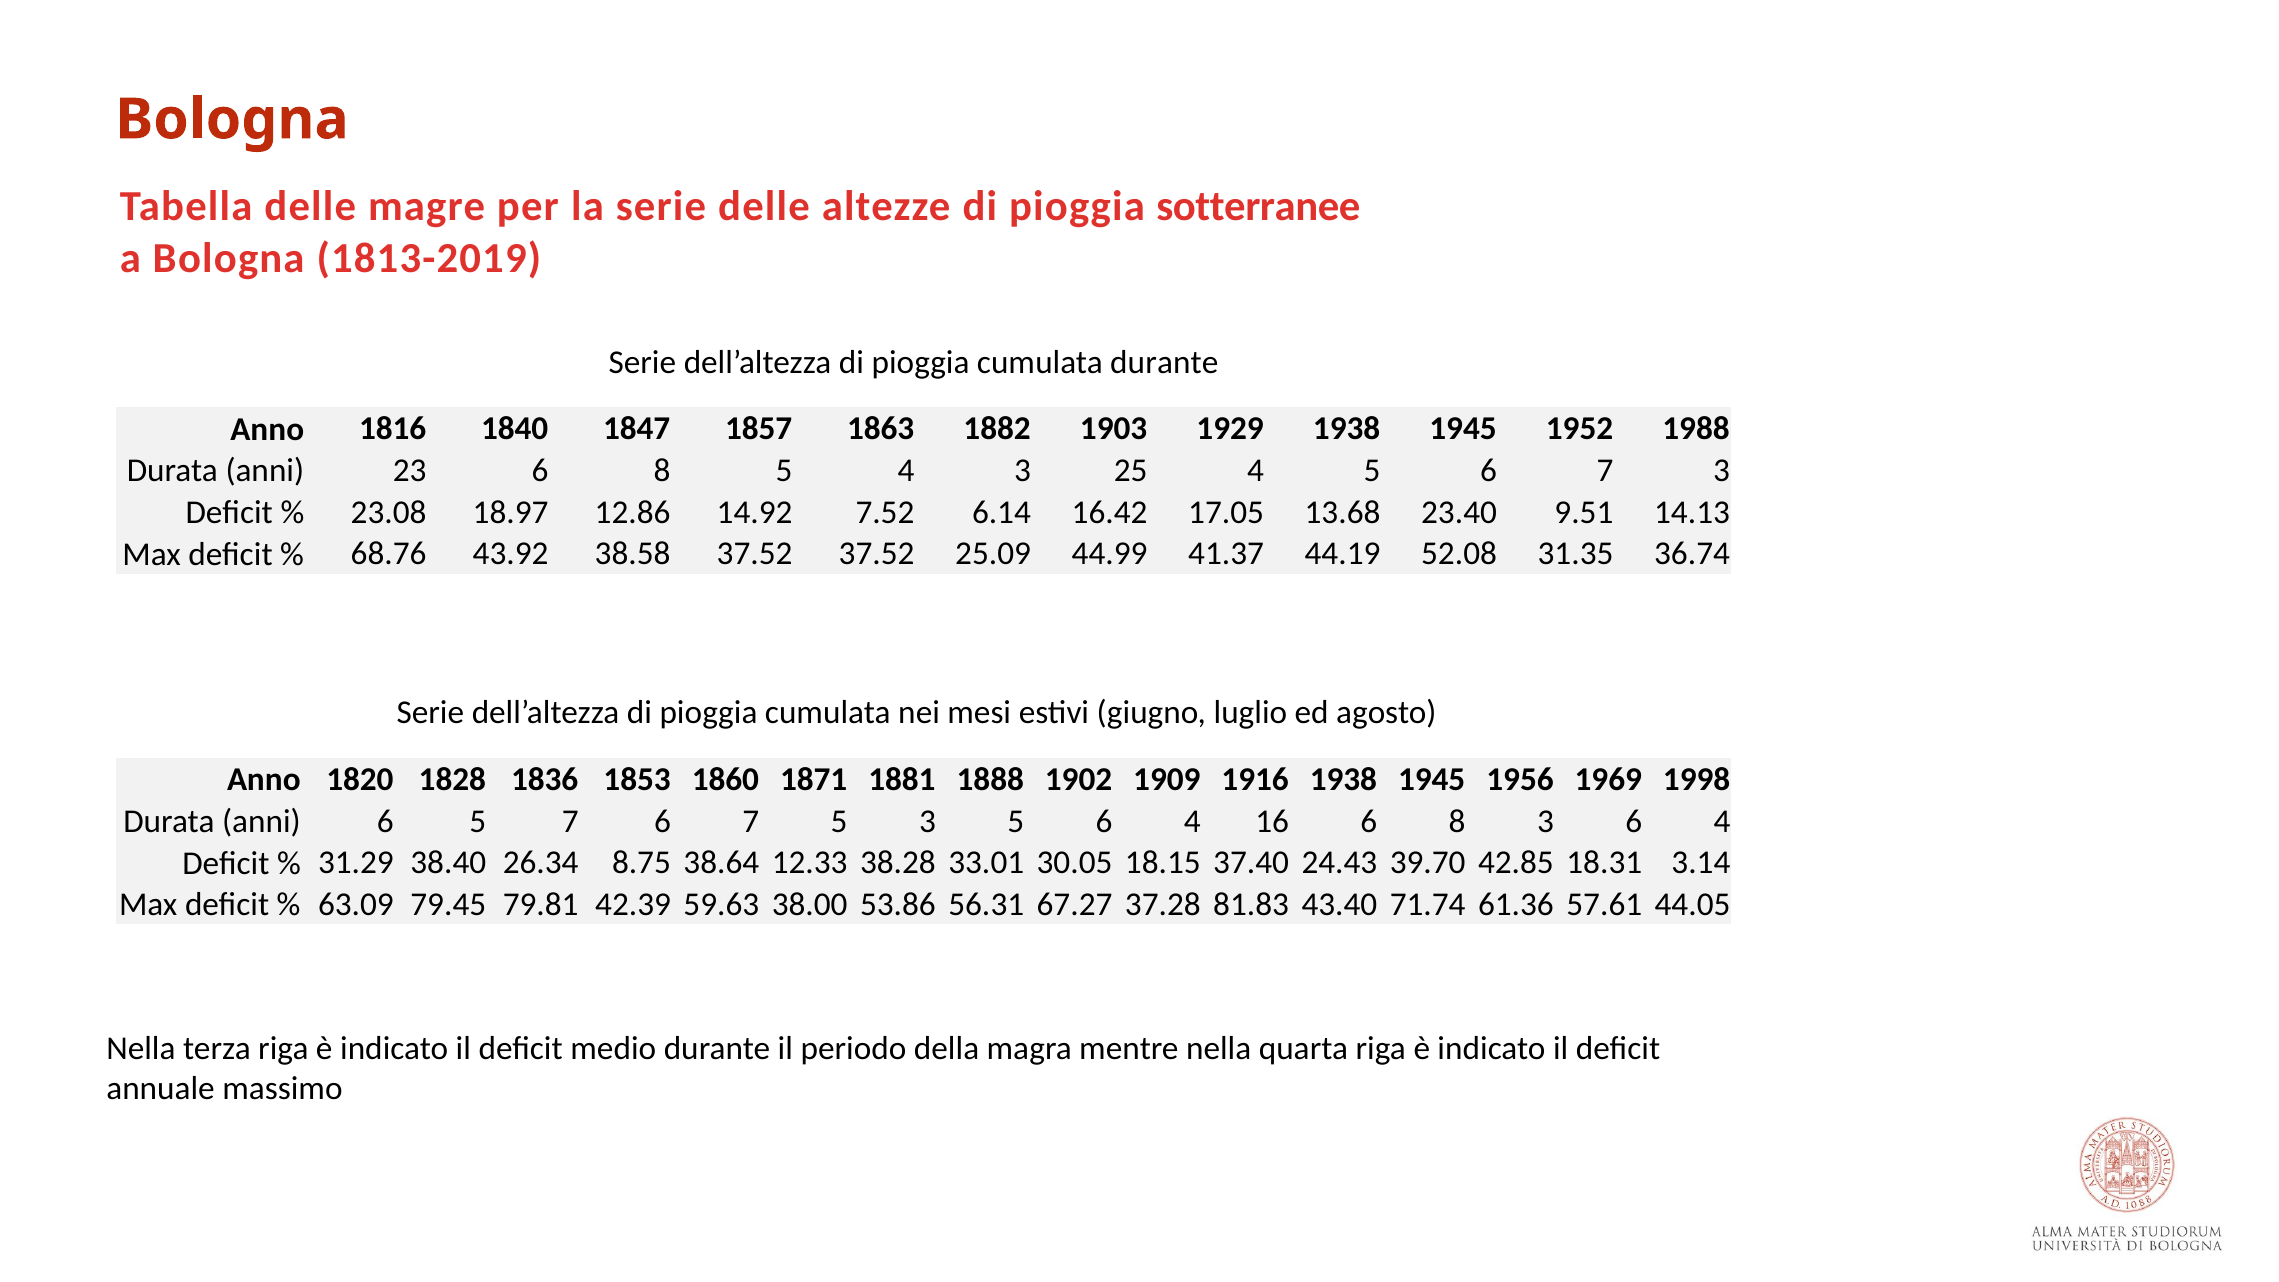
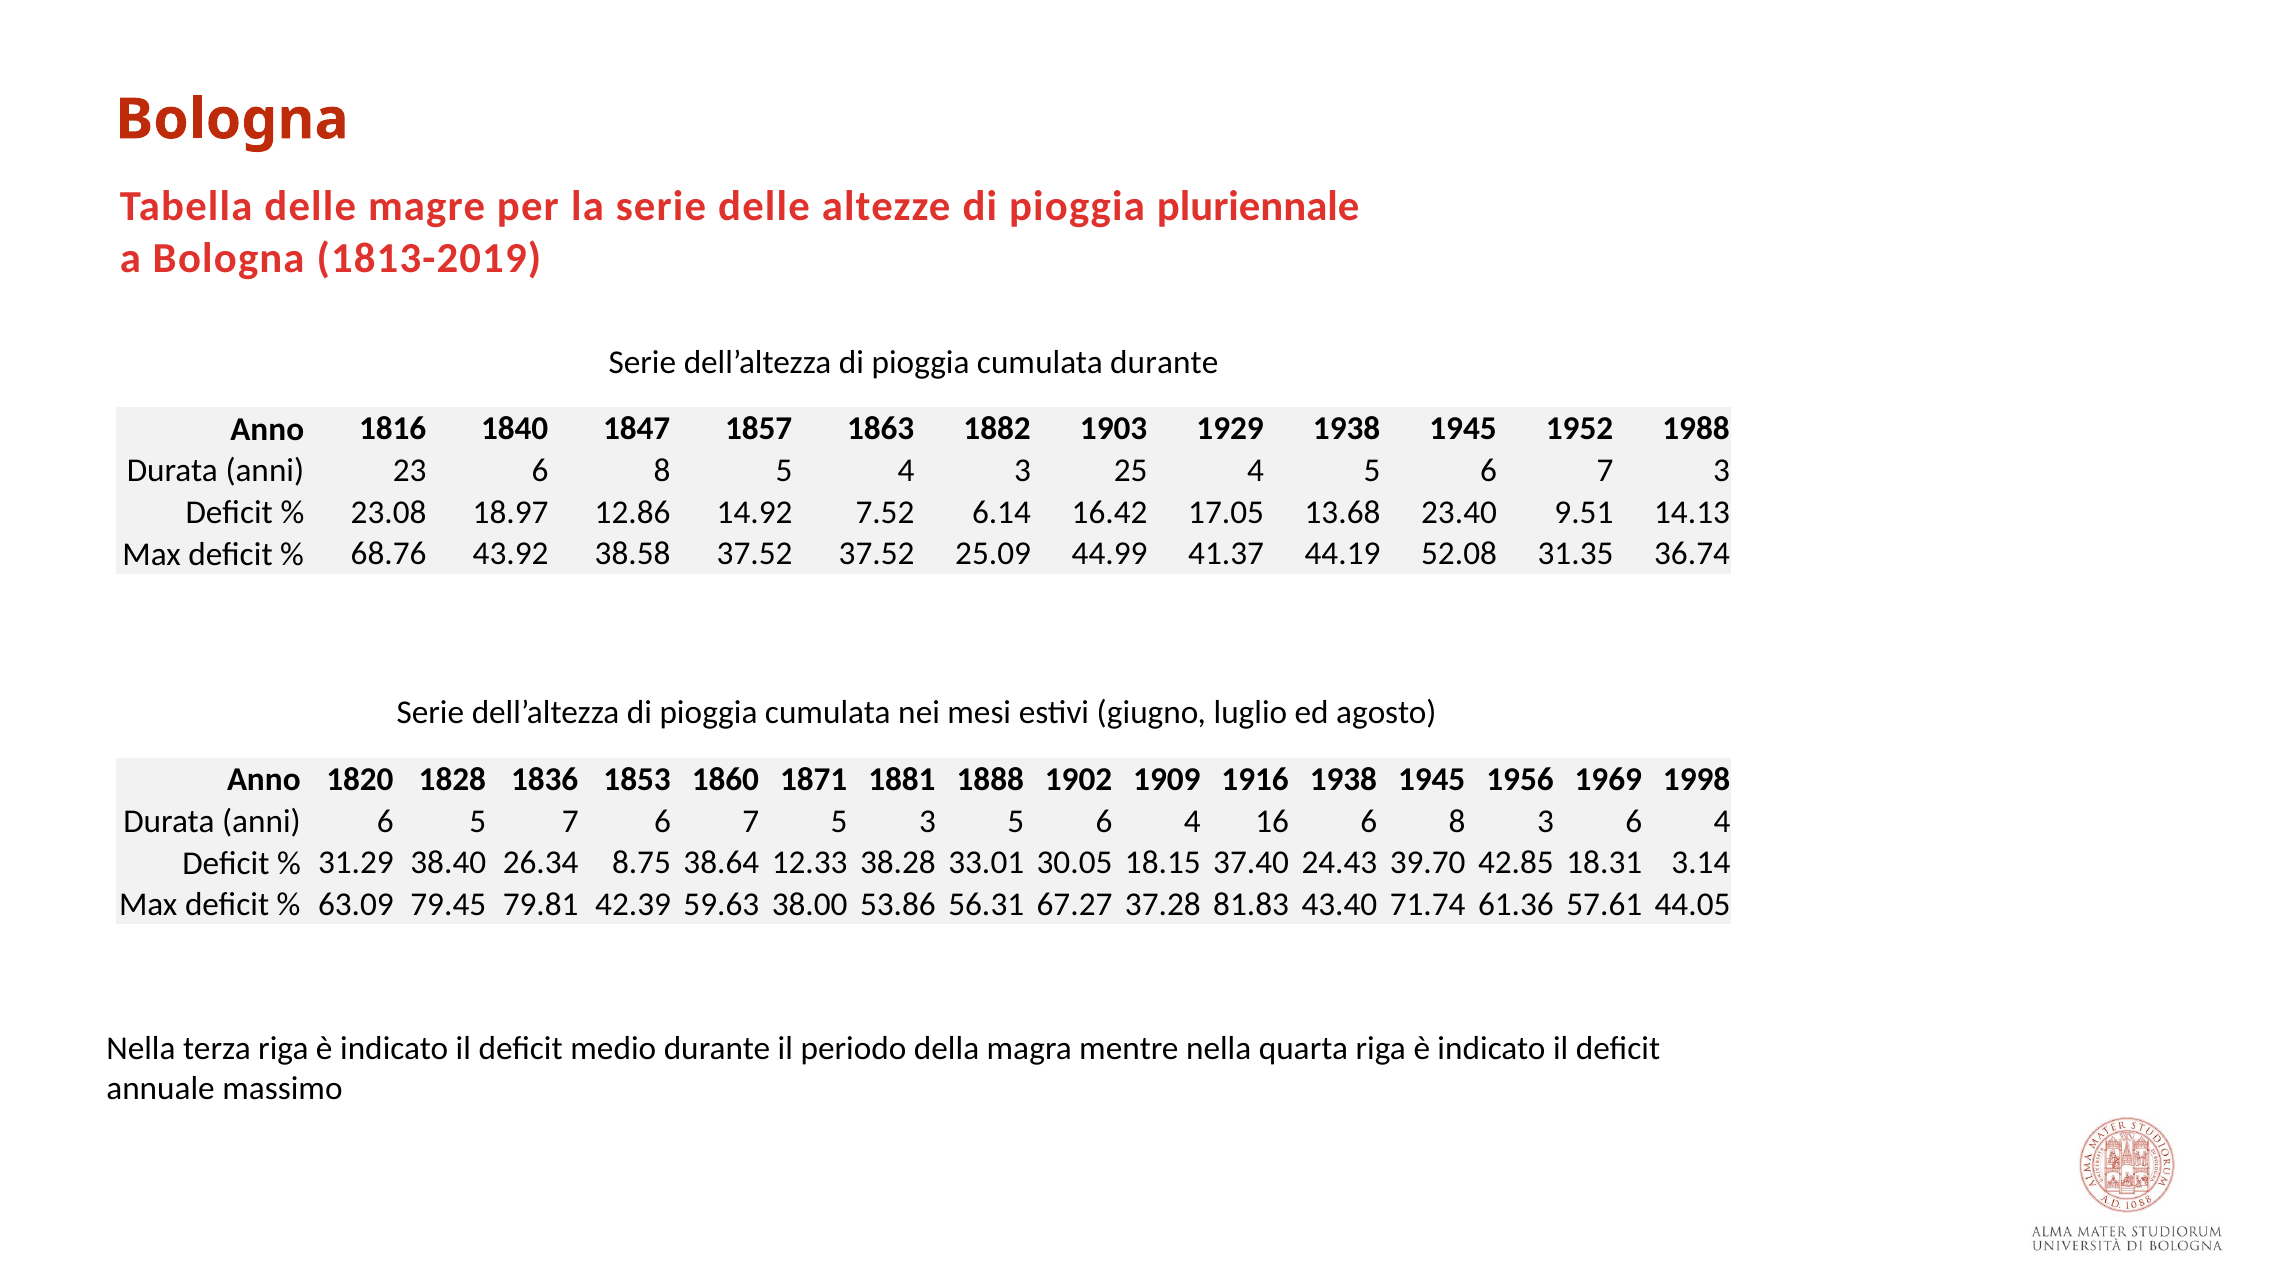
sotterranee: sotterranee -> pluriennale
